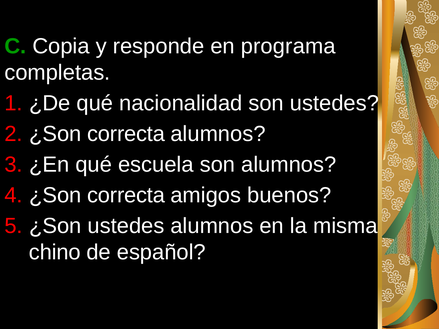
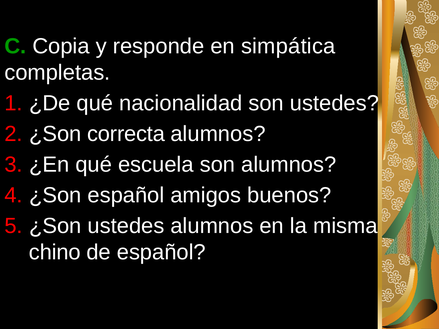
programa: programa -> simpática
correcta at (126, 195): correcta -> español
